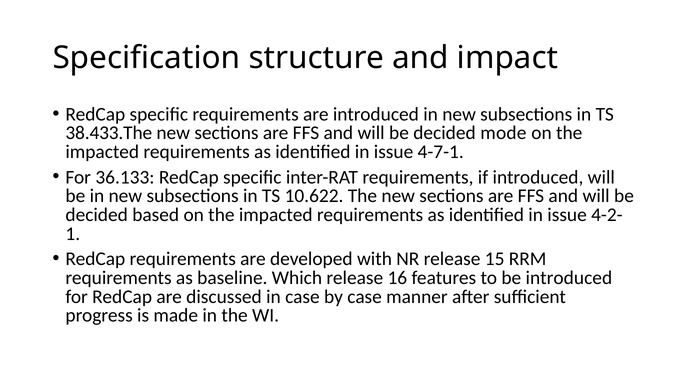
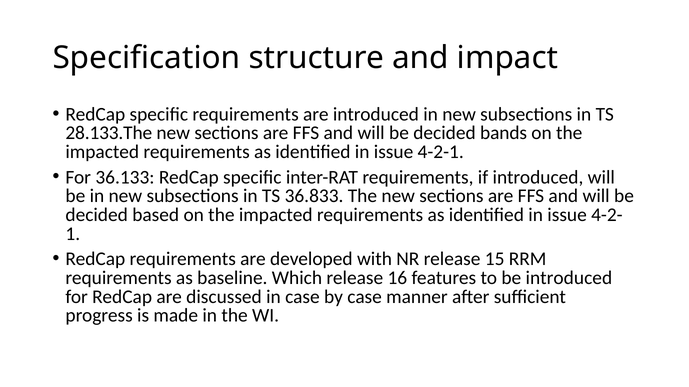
38.433.The: 38.433.The -> 28.133.The
mode: mode -> bands
4-7-1: 4-7-1 -> 4-2-1
10.622: 10.622 -> 36.833
